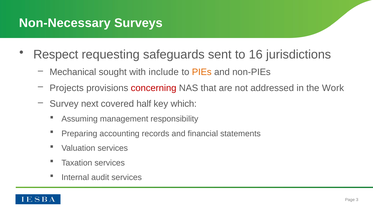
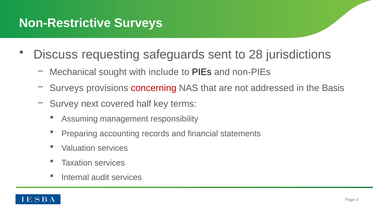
Non-Necessary: Non-Necessary -> Non-Restrictive
Respect: Respect -> Discuss
16: 16 -> 28
PIEs colour: orange -> black
Projects at (67, 88): Projects -> Surveys
Work: Work -> Basis
which: which -> terms
